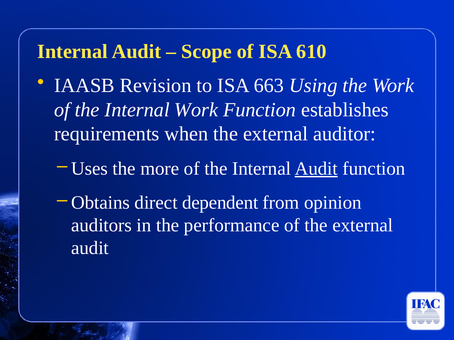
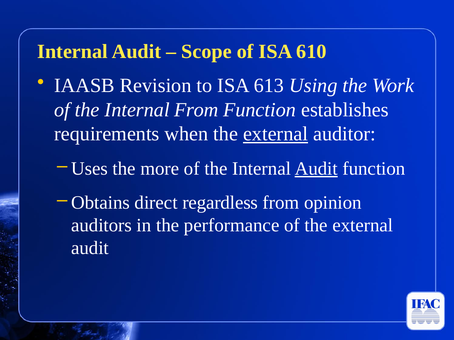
663: 663 -> 613
Internal Work: Work -> From
external at (276, 134) underline: none -> present
dependent: dependent -> regardless
